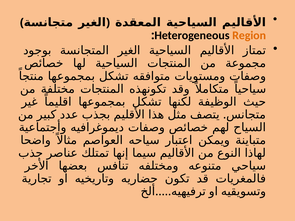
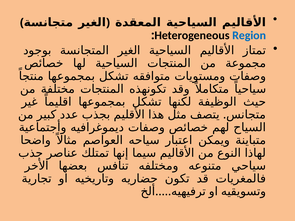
Region colour: orange -> blue
